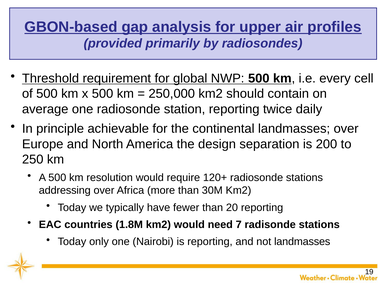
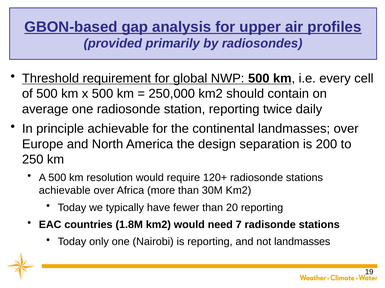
addressing at (65, 191): addressing -> achievable
